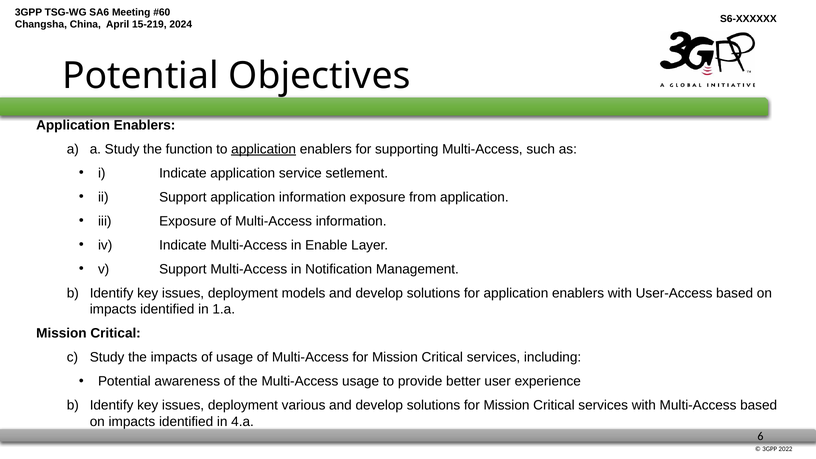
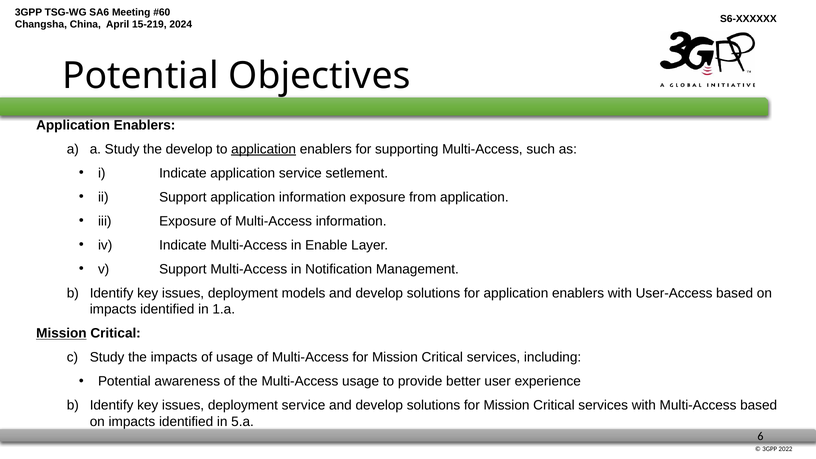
the function: function -> develop
Mission at (61, 333) underline: none -> present
deployment various: various -> service
4.a: 4.a -> 5.a
